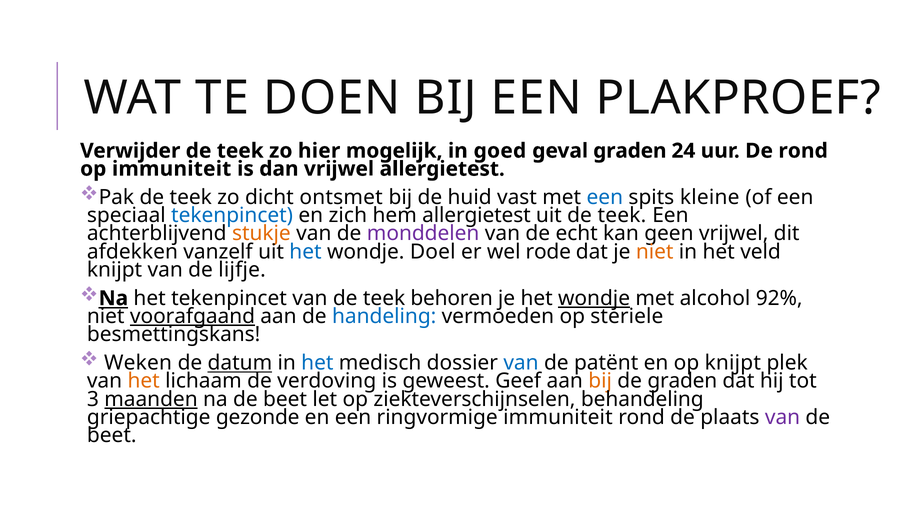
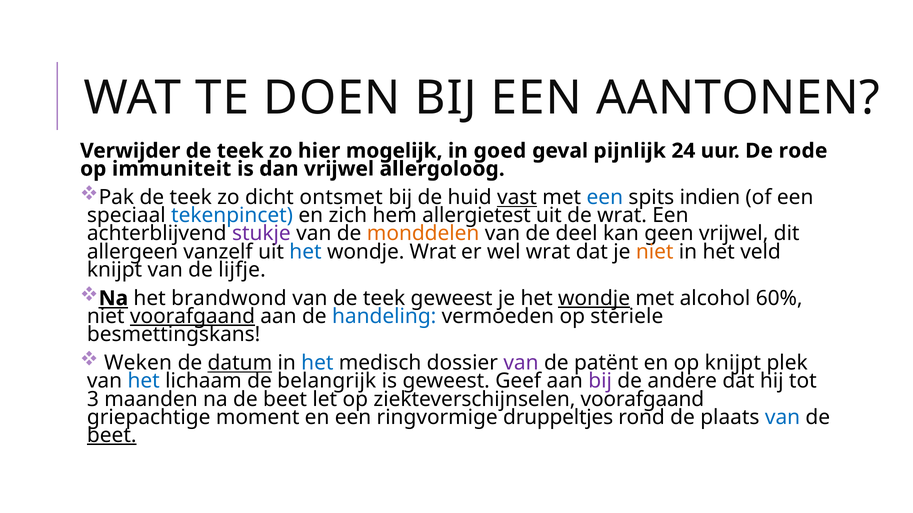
PLAKPROEF: PLAKPROEF -> AANTONEN
geval graden: graden -> pijnlijk
De rond: rond -> rode
vrijwel allergietest: allergietest -> allergoloog
vast underline: none -> present
kleine: kleine -> indien
uit de teek: teek -> wrat
stukje colour: orange -> purple
monddelen colour: purple -> orange
echt: echt -> deel
afdekken: afdekken -> allergeen
wondje Doel: Doel -> Wrat
wel rode: rode -> wrat
het tekenpincet: tekenpincet -> brandwond
teek behoren: behoren -> geweest
92%: 92% -> 60%
van at (521, 363) colour: blue -> purple
het at (144, 382) colour: orange -> blue
verdoving: verdoving -> belangrijk
bij at (600, 382) colour: orange -> purple
de graden: graden -> andere
maanden underline: present -> none
ziekteverschijnselen behandeling: behandeling -> voorafgaand
gezonde: gezonde -> moment
ringvormige immuniteit: immuniteit -> druppeltjes
van at (783, 418) colour: purple -> blue
beet at (112, 436) underline: none -> present
